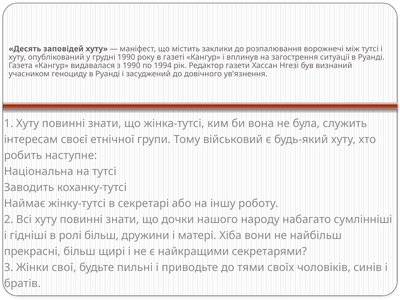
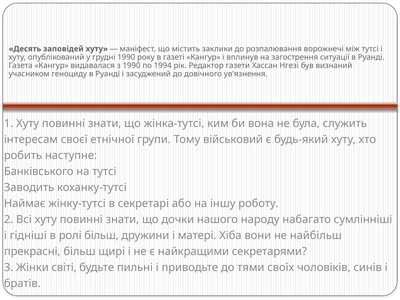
Національна: Національна -> Банківського
свої: свої -> світі
